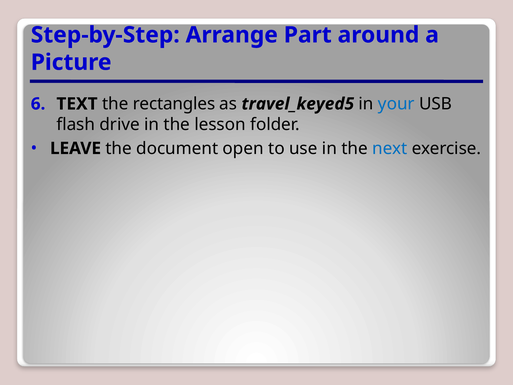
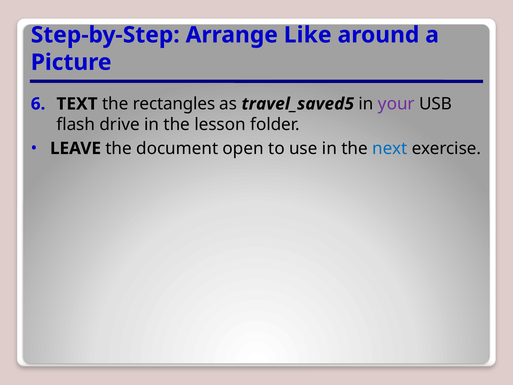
Part: Part -> Like
travel_keyed5: travel_keyed5 -> travel_saved5
your colour: blue -> purple
